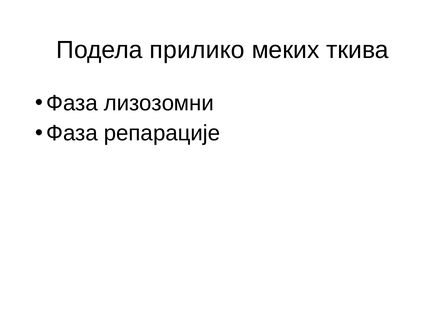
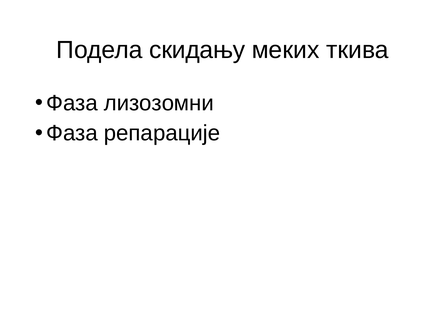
прилико: прилико -> скидању
